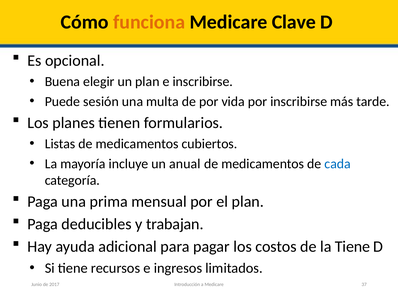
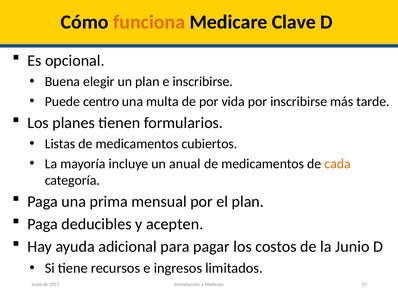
sesión: sesión -> centro
cada colour: blue -> orange
trabajan: trabajan -> acepten
la Tiene: Tiene -> Junio
